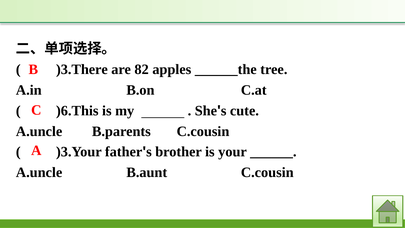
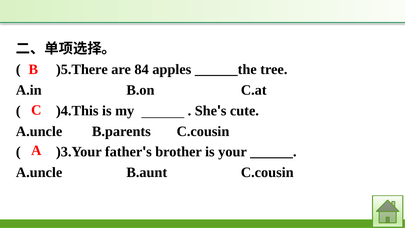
)3.There: )3.There -> )5.There
82: 82 -> 84
)6.This: )6.This -> )4.This
